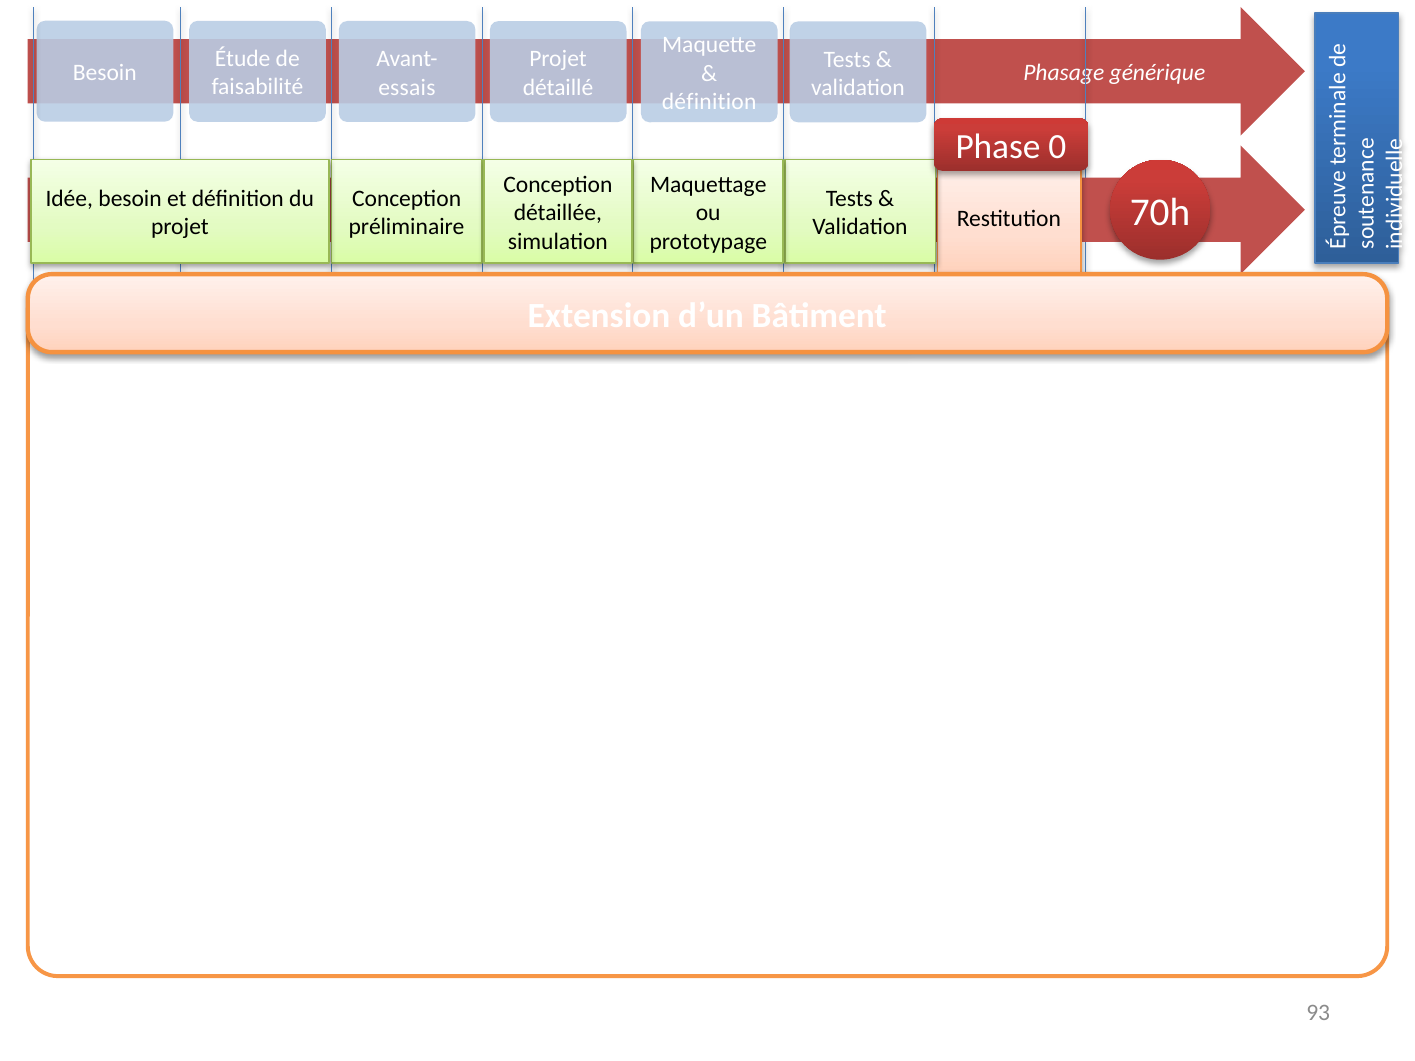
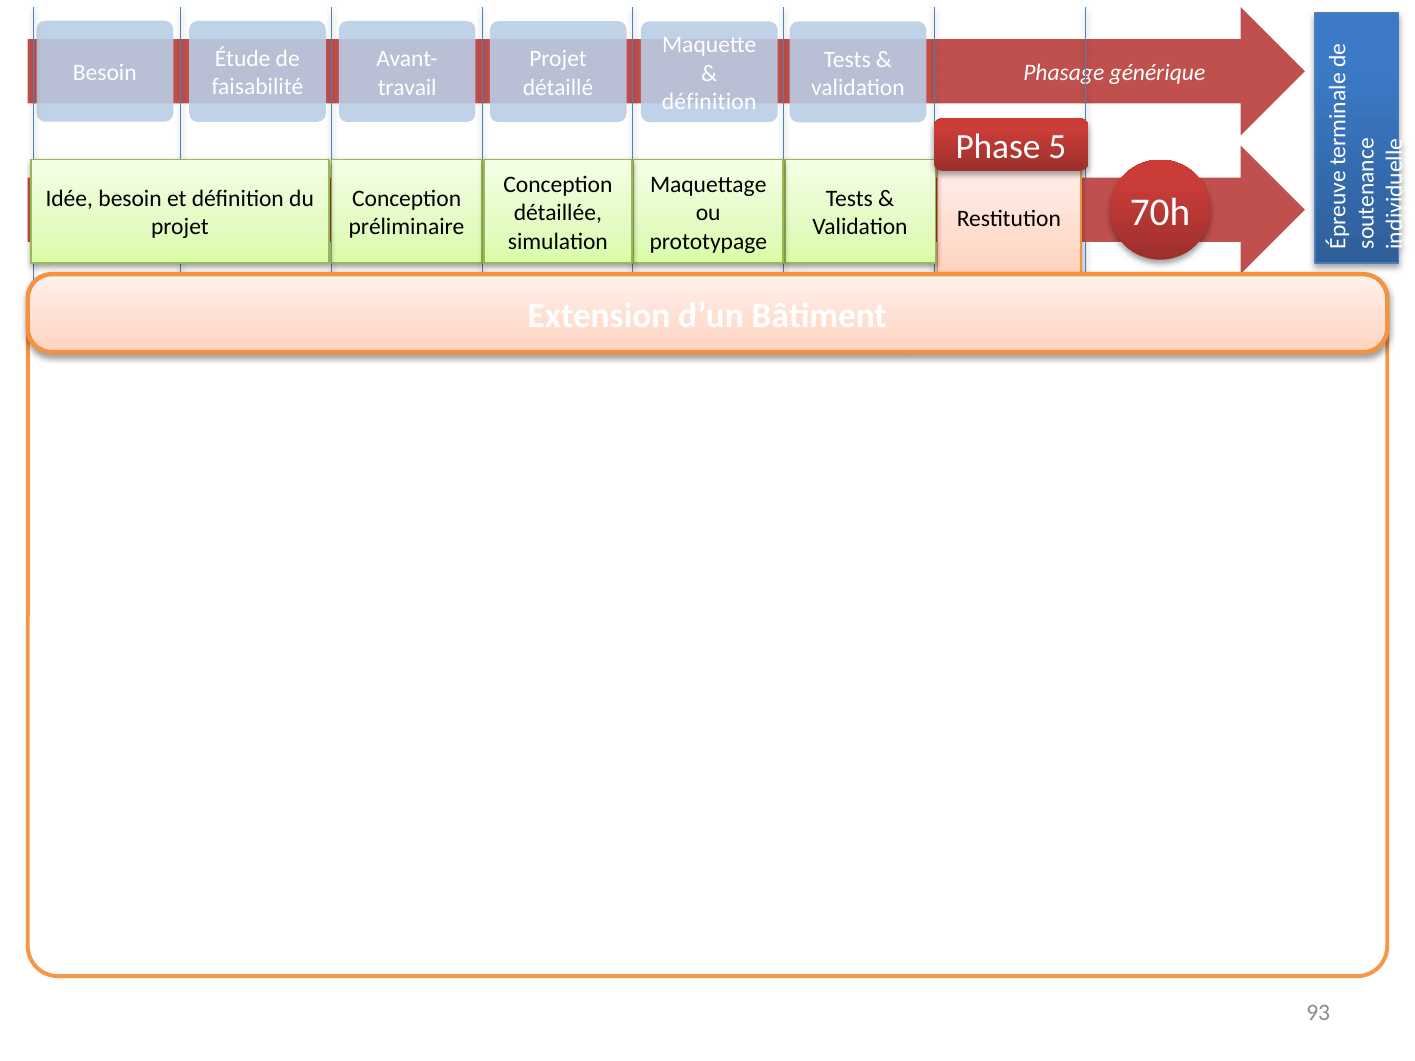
essais: essais -> travail
0: 0 -> 5
